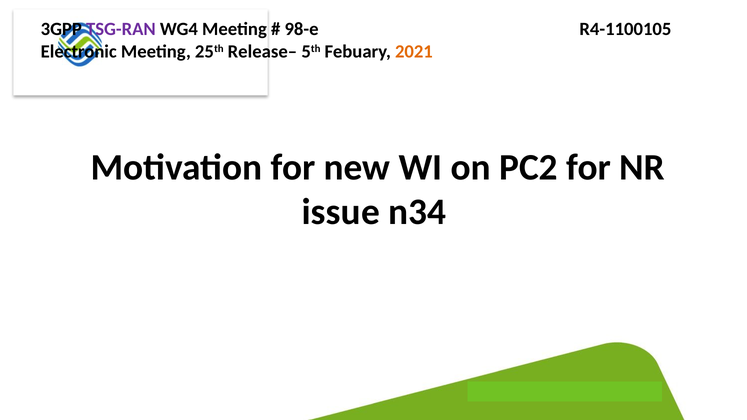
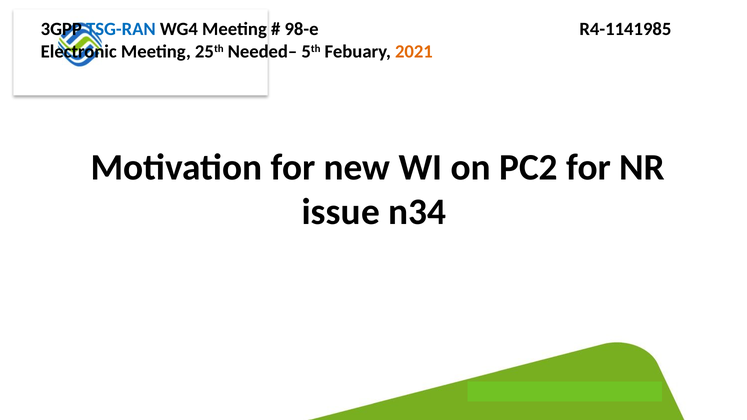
TSG-RAN colour: purple -> blue
R4-1100105: R4-1100105 -> R4-1141985
Release–: Release– -> Needed–
